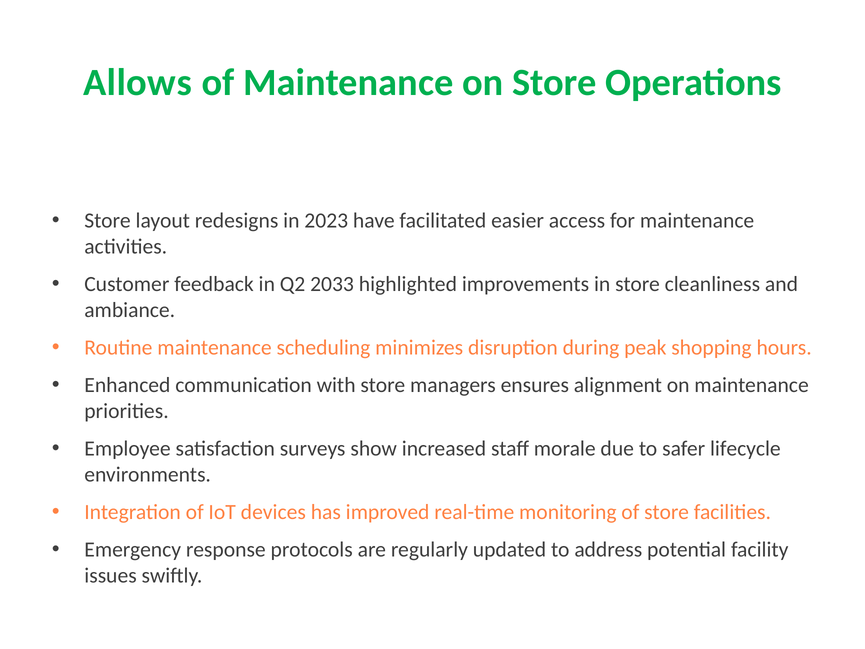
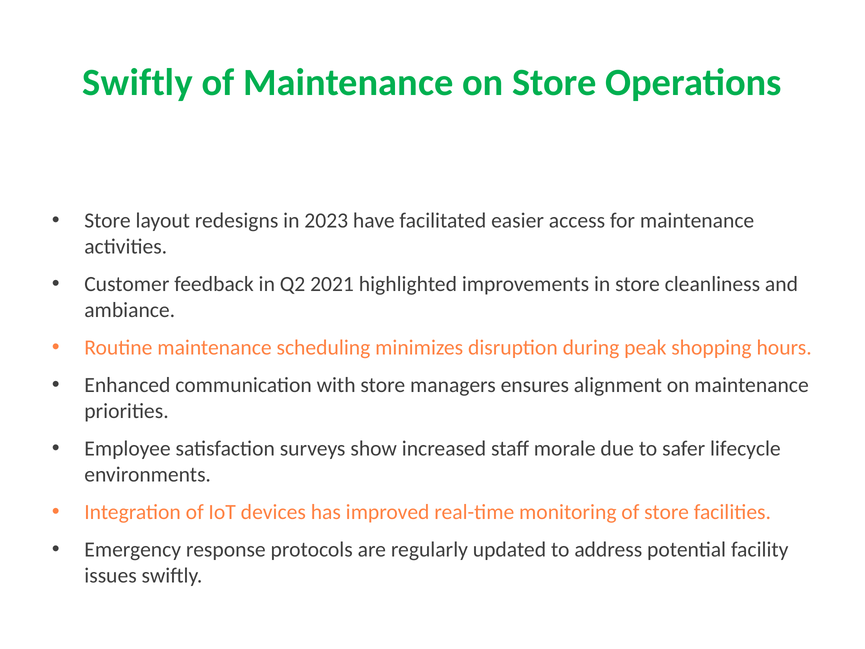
Allows at (138, 83): Allows -> Swiftly
2033: 2033 -> 2021
